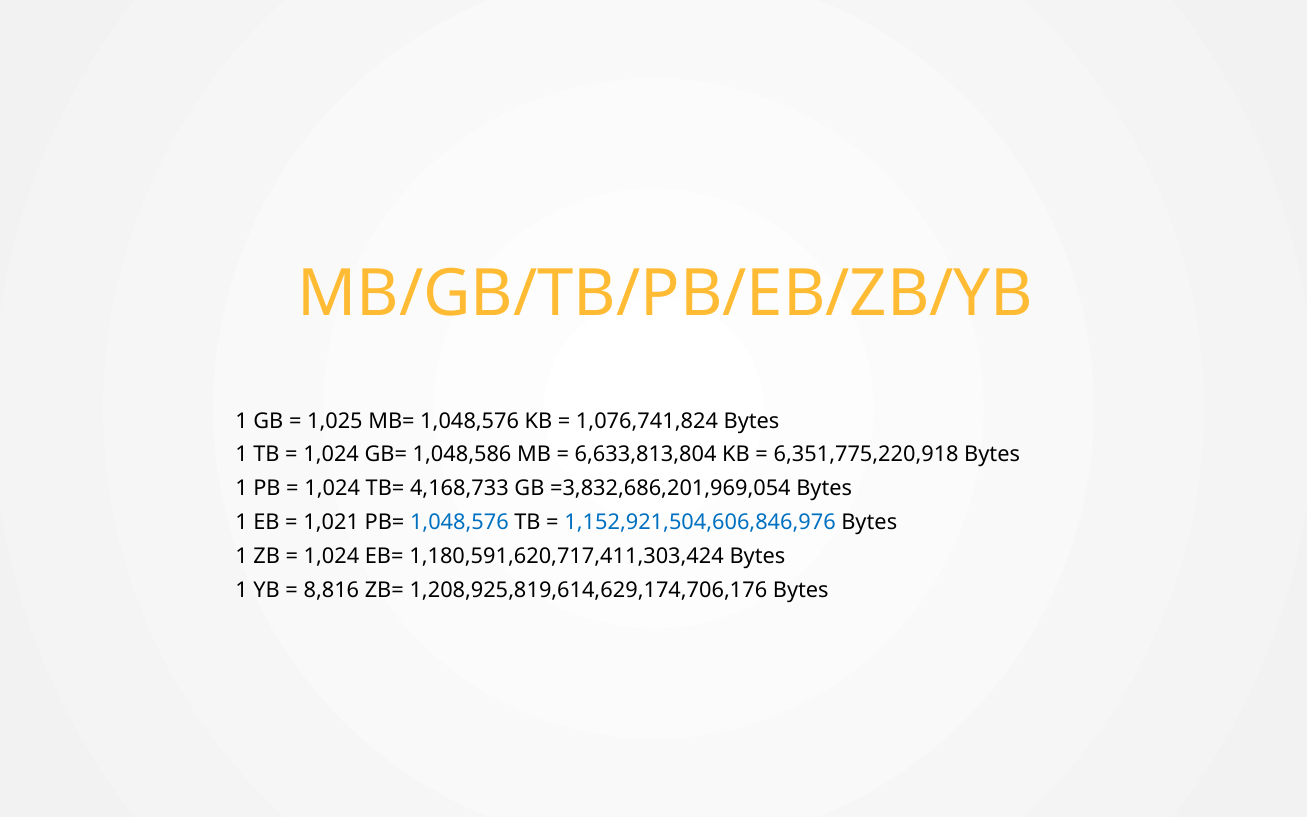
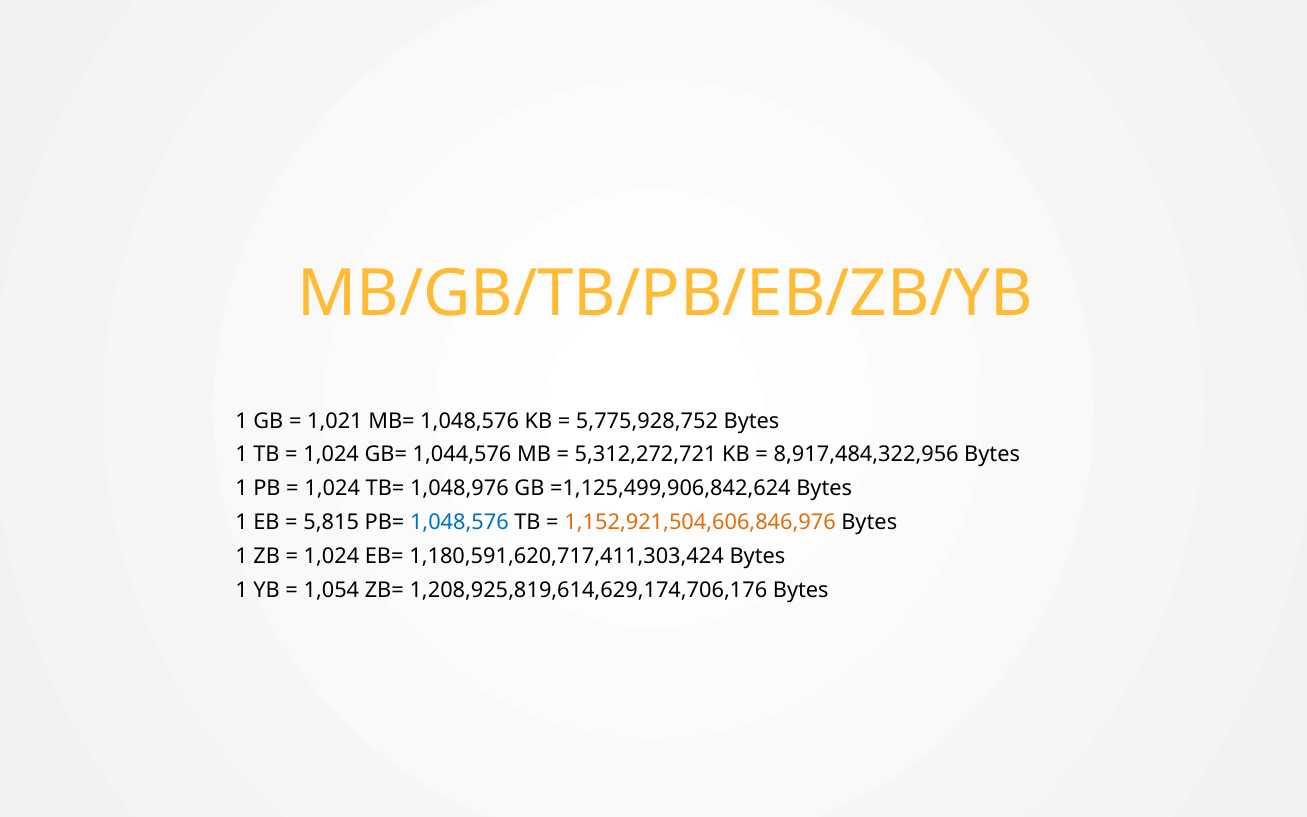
1,025: 1,025 -> 1,021
1,076,741,824: 1,076,741,824 -> 5,775,928,752
1,048,586: 1,048,586 -> 1,044,576
6,633,813,804: 6,633,813,804 -> 5,312,272,721
6,351,775,220,918: 6,351,775,220,918 -> 8,917,484,322,956
4,168,733: 4,168,733 -> 1,048,976
=3,832,686,201,969,054: =3,832,686,201,969,054 -> =1,125,499,906,842,624
1,021: 1,021 -> 5,815
1,152,921,504,606,846,976 colour: blue -> orange
8,816: 8,816 -> 1,054
